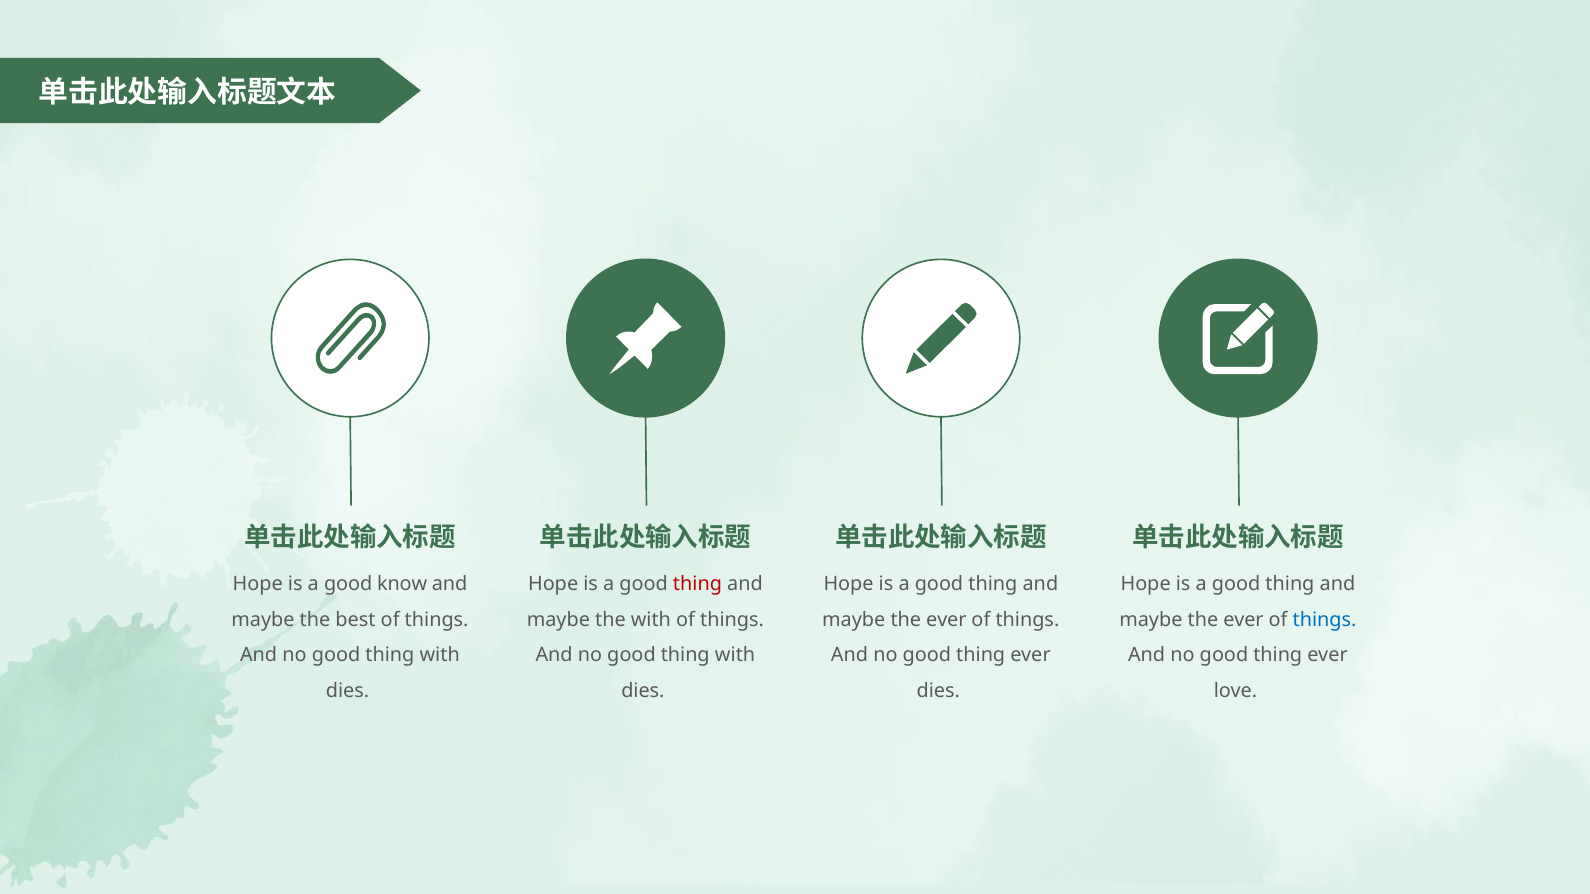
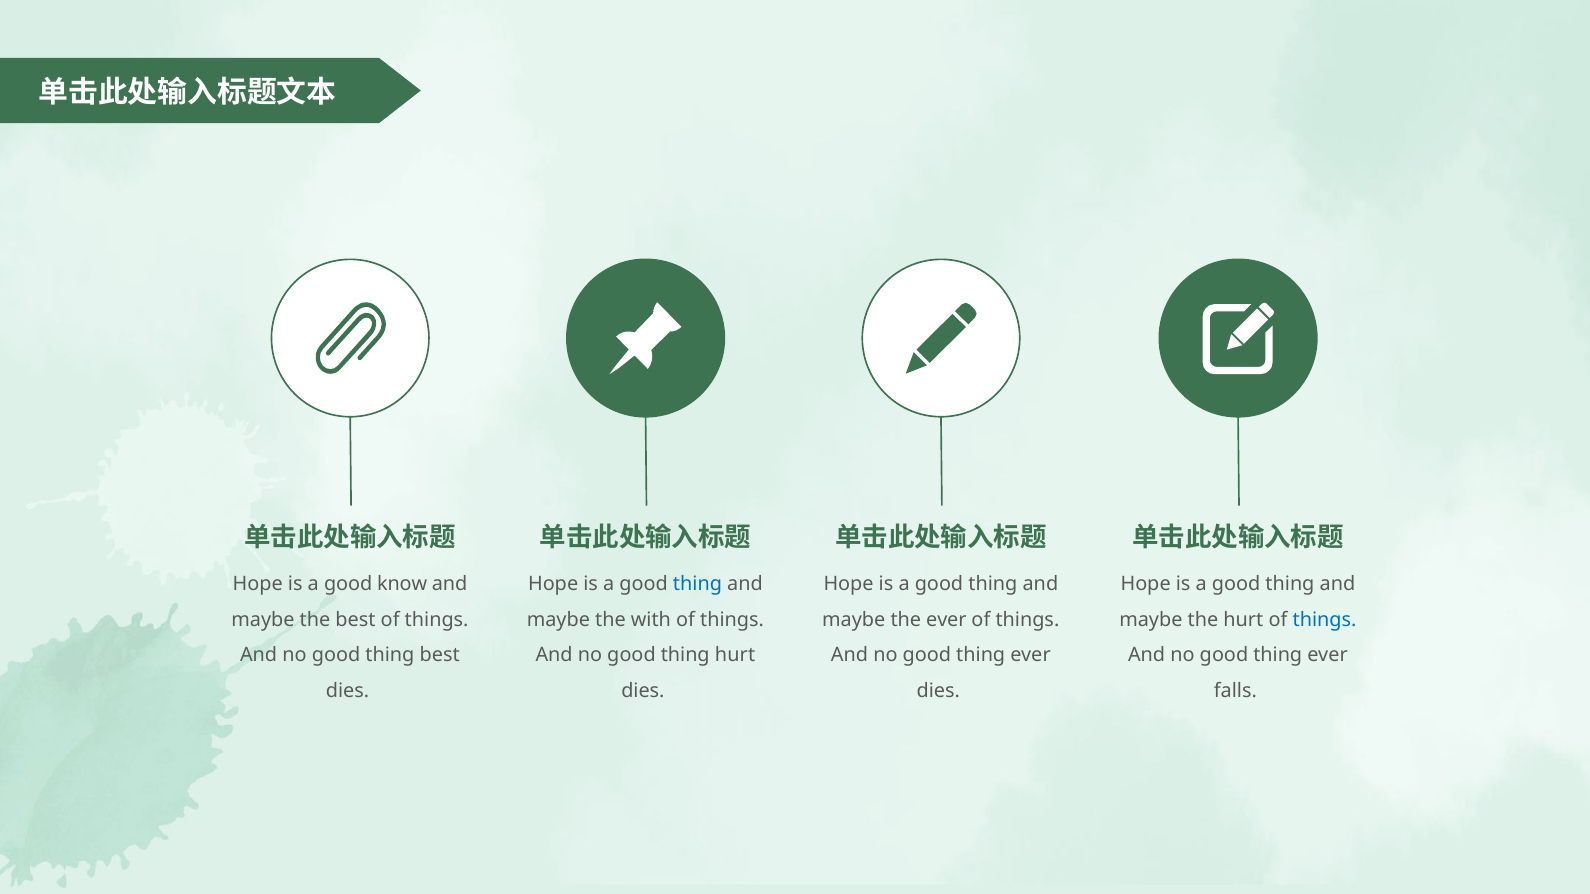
thing at (697, 584) colour: red -> blue
ever at (1243, 620): ever -> hurt
with at (440, 656): with -> best
with at (735, 656): with -> hurt
love: love -> falls
